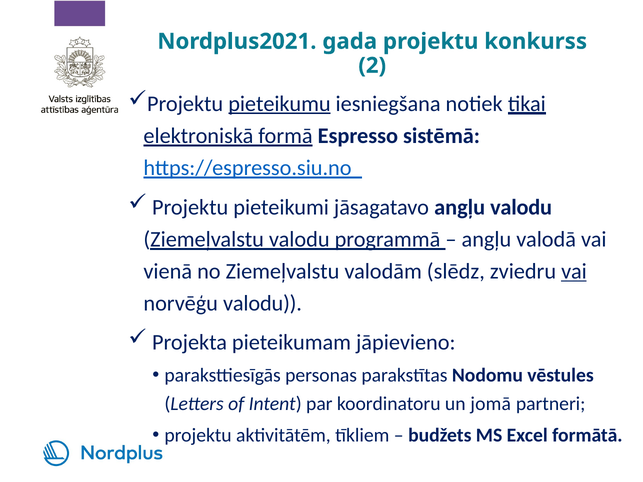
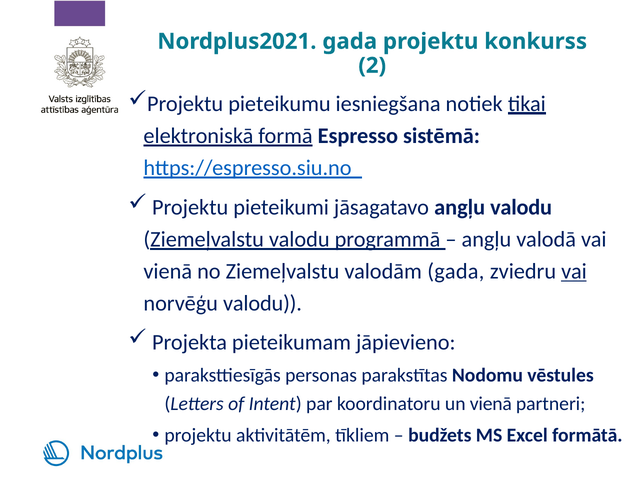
pieteikumu underline: present -> none
valodām slēdz: slēdz -> gada
un jomā: jomā -> vienā
